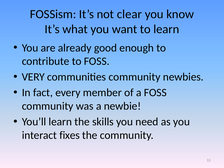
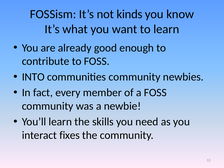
clear: clear -> kinds
VERY: VERY -> INTO
